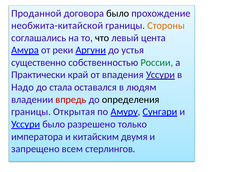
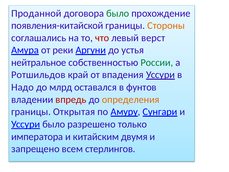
было at (118, 13) colour: black -> green
необжита-китайской: необжита-китайской -> появления-китайской
что colour: black -> red
цента: цента -> верст
существенно: существенно -> нейтральное
Практически: Практически -> Ротшильдов
стала: стала -> млрд
людям: людям -> фунтов
определения colour: black -> orange
